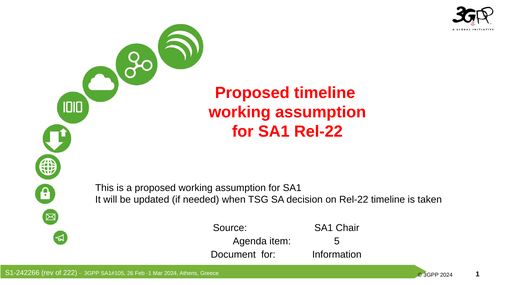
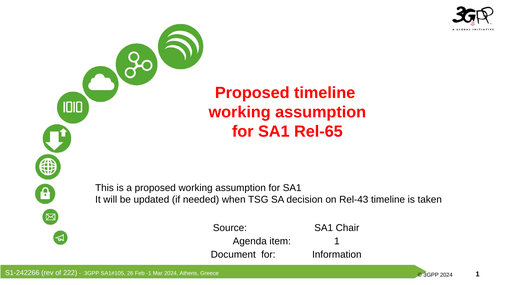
SA1 Rel-22: Rel-22 -> Rel-65
on Rel-22: Rel-22 -> Rel-43
item 5: 5 -> 1
